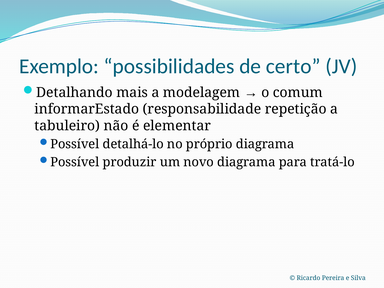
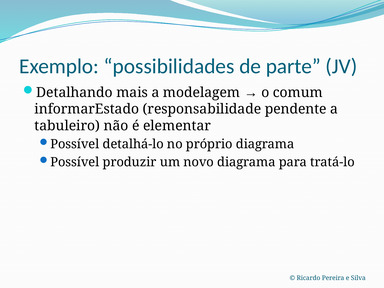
certo: certo -> parte
repetição: repetição -> pendente
